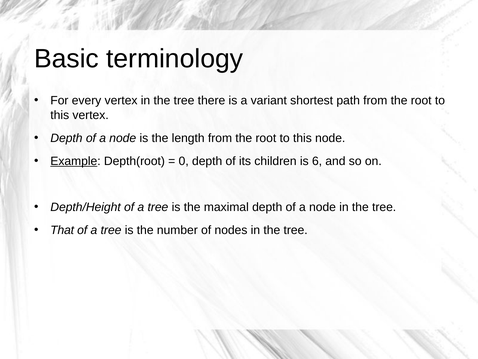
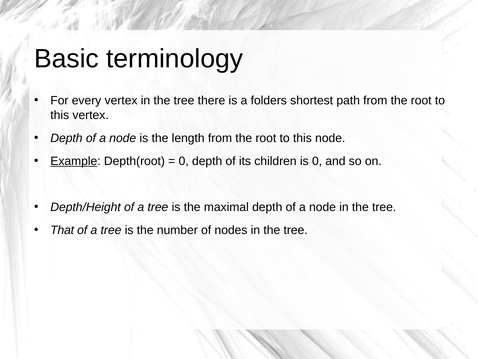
variant: variant -> folders
is 6: 6 -> 0
